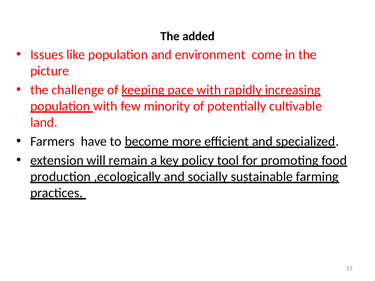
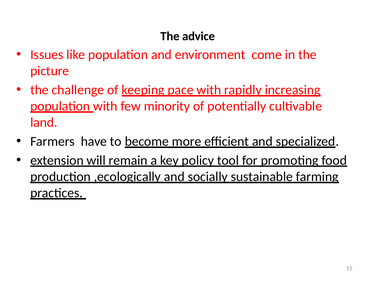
added: added -> advice
